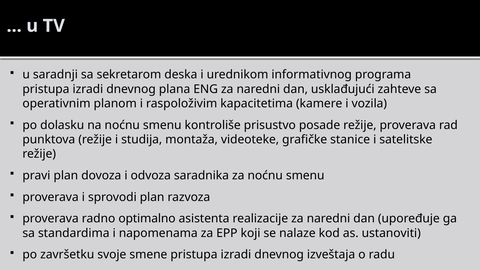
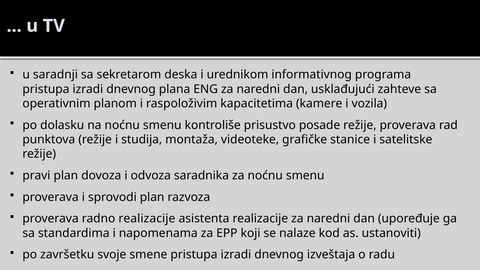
radno optimalno: optimalno -> realizacije
